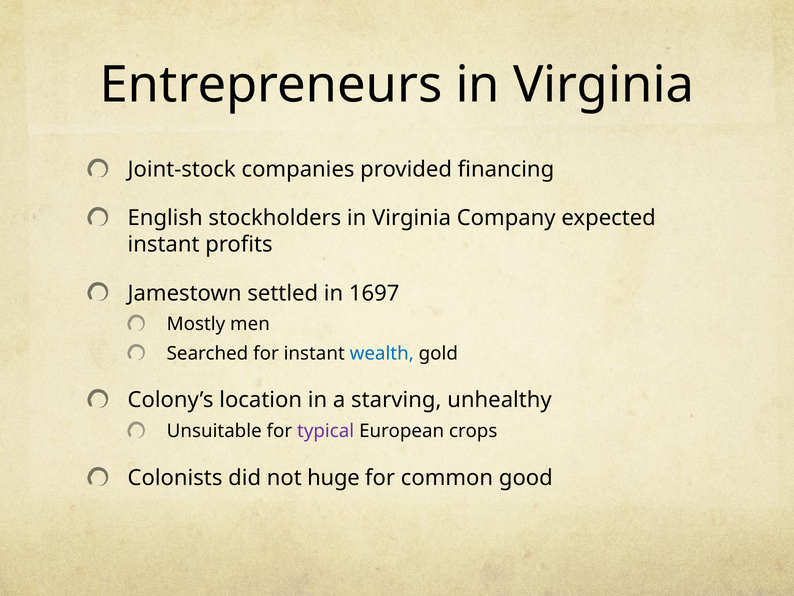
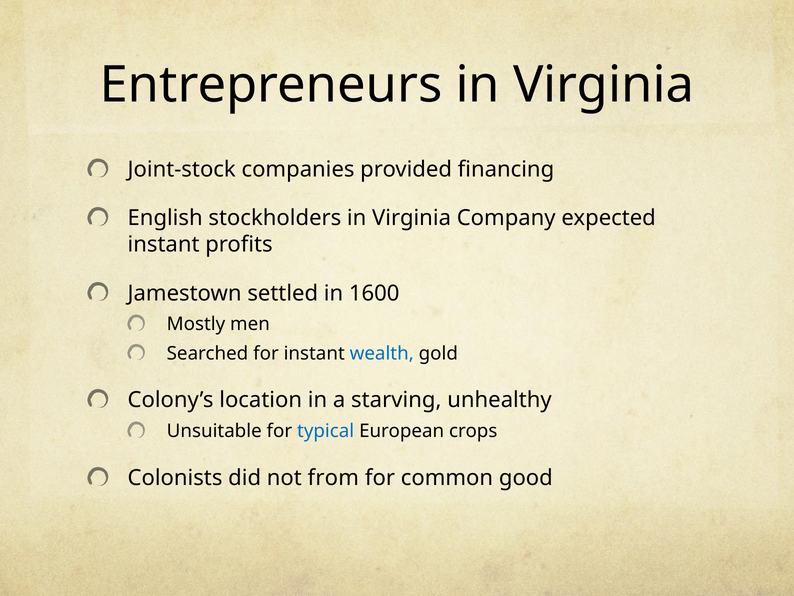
1697: 1697 -> 1600
typical colour: purple -> blue
huge: huge -> from
